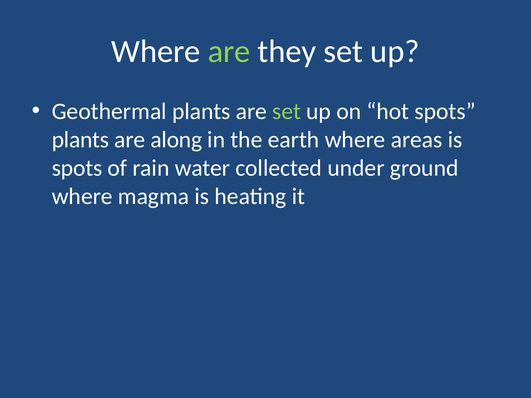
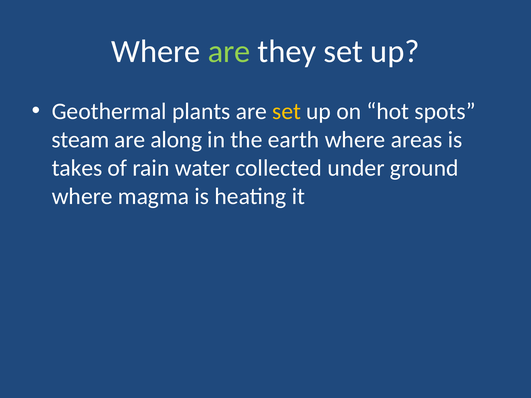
set at (287, 111) colour: light green -> yellow
plants at (80, 140): plants -> steam
spots at (77, 168): spots -> takes
